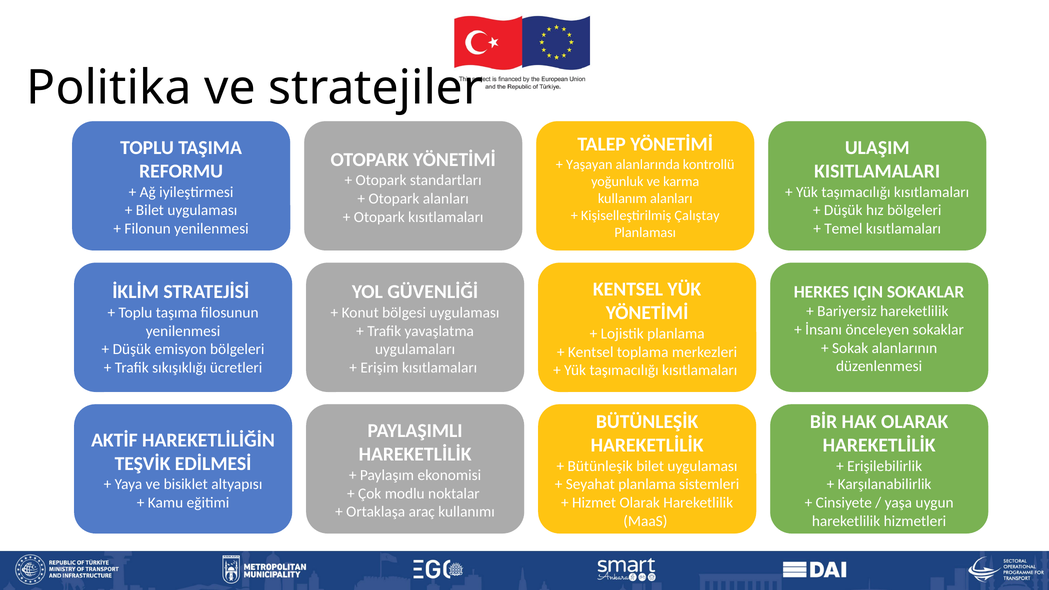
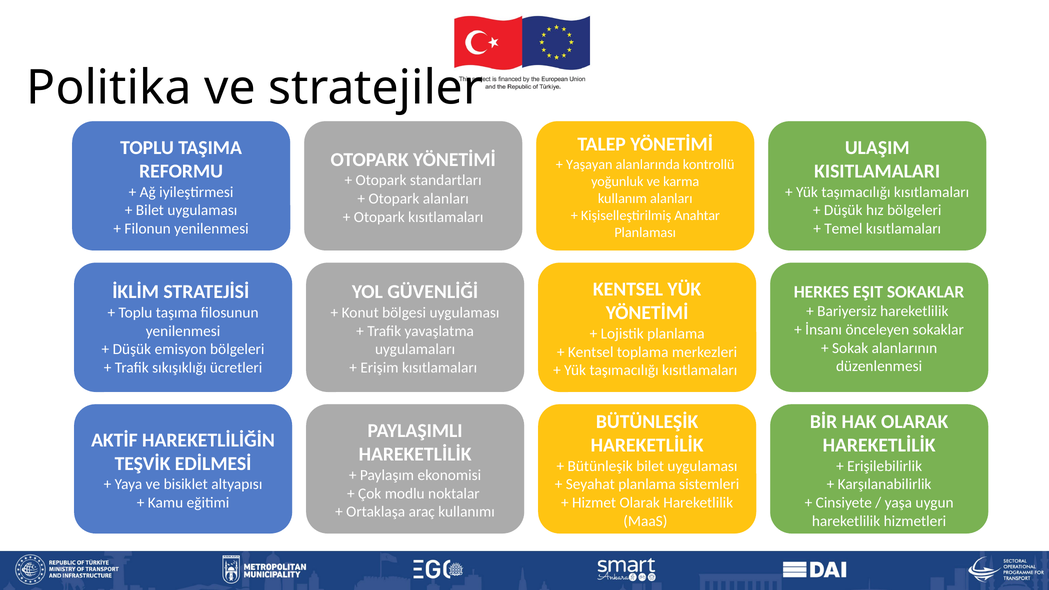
Çalıştay: Çalıştay -> Anahtar
IÇIN: IÇIN -> EŞIT
